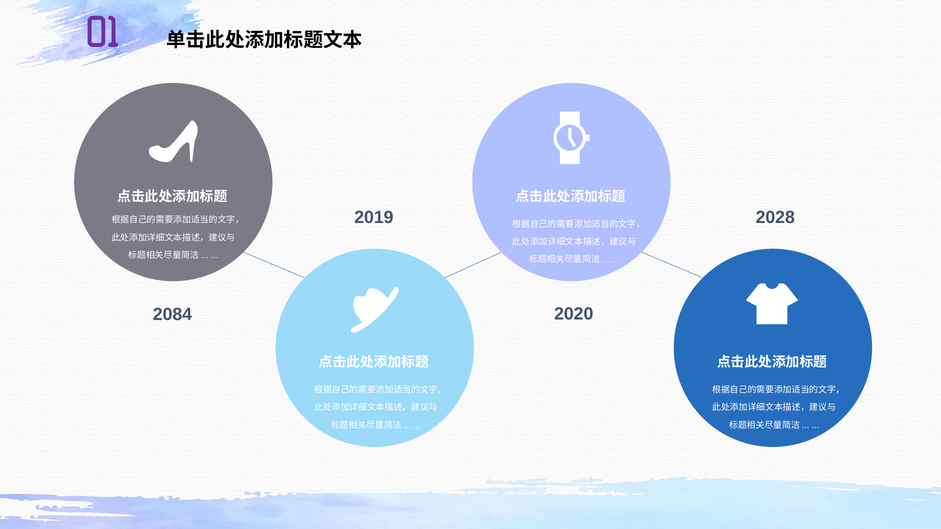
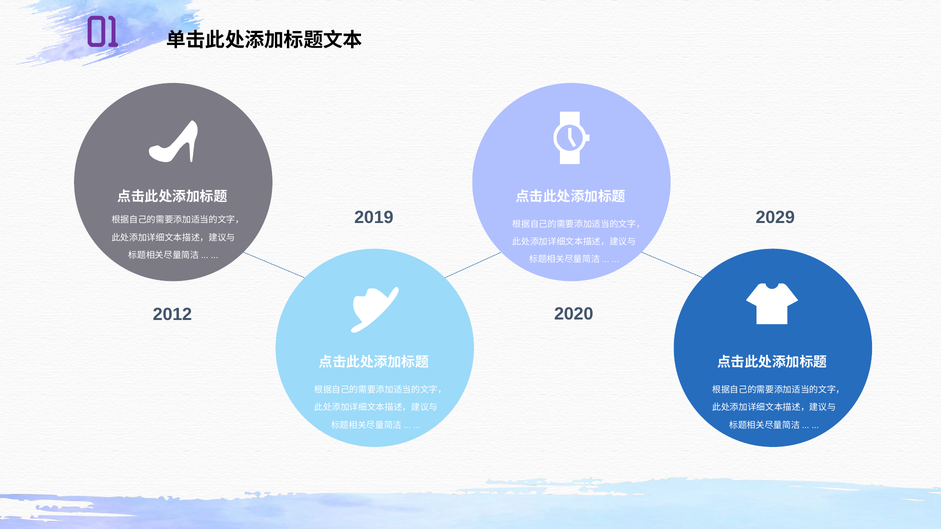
2028: 2028 -> 2029
2084: 2084 -> 2012
